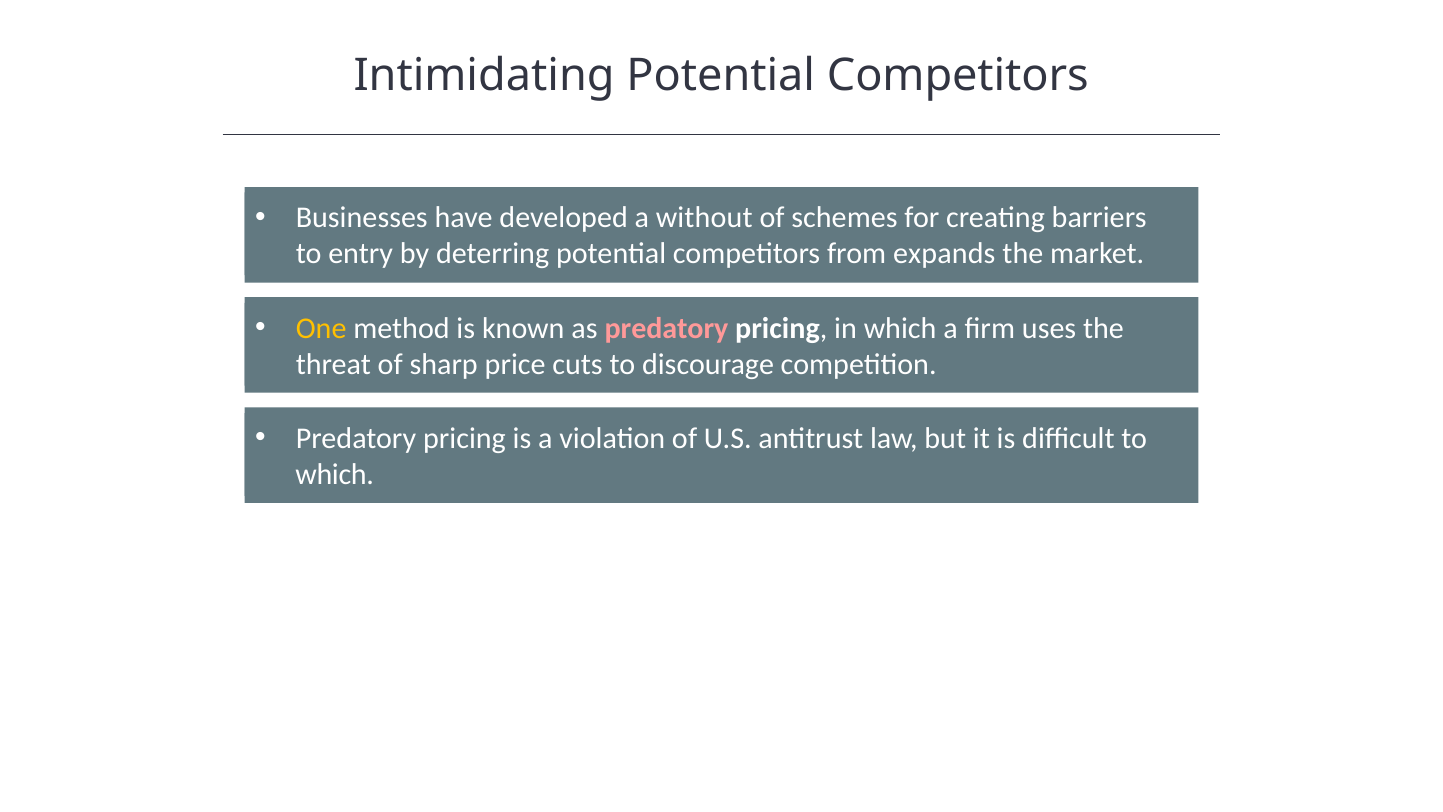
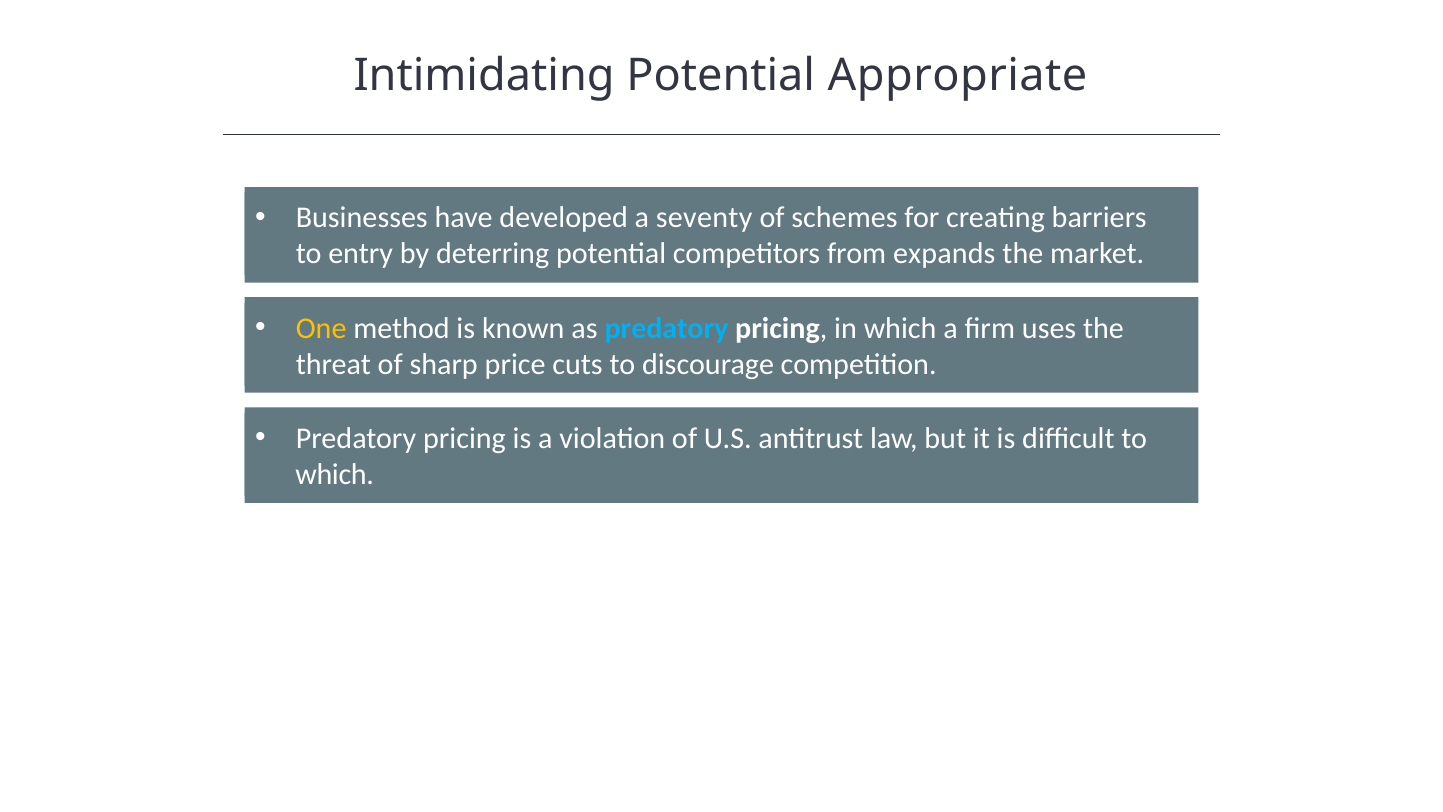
Intimidating Potential Competitors: Competitors -> Appropriate
without: without -> seventy
predatory at (666, 328) colour: pink -> light blue
